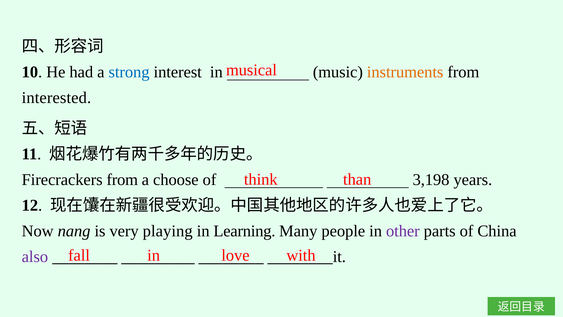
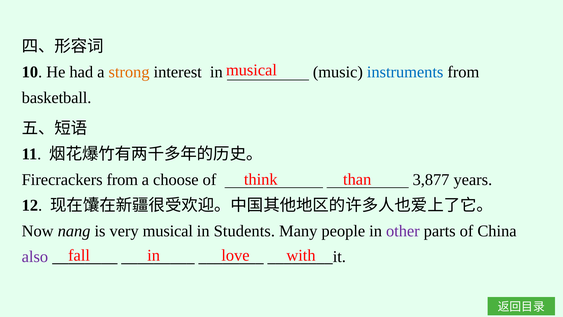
strong colour: blue -> orange
instruments colour: orange -> blue
interested: interested -> basketball
3,198: 3,198 -> 3,877
very playing: playing -> musical
Learning: Learning -> Students
